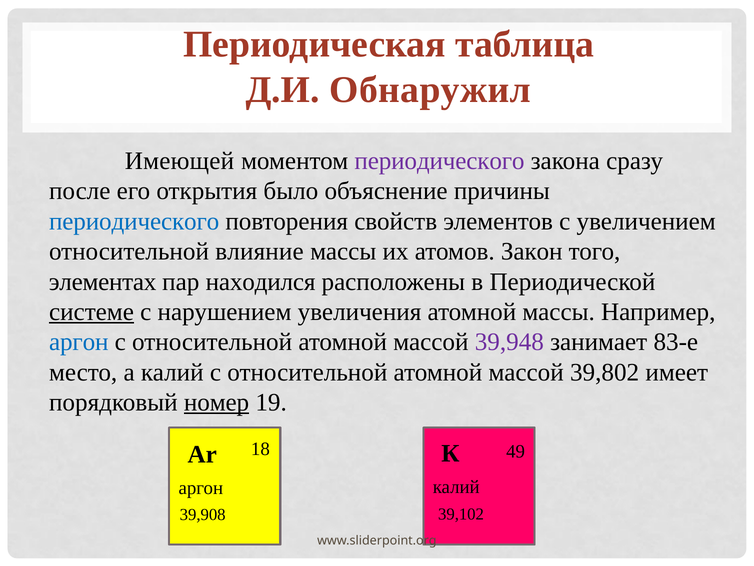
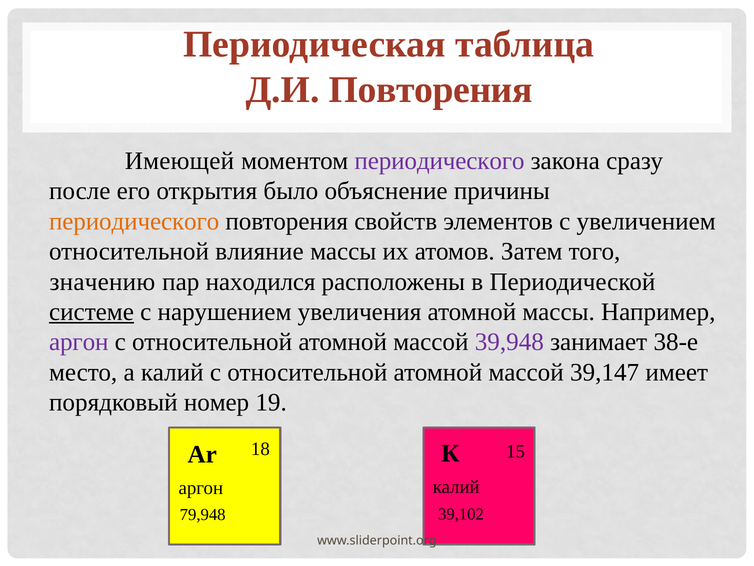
Д.И Обнаружил: Обнаружил -> Повторения
периодического at (134, 221) colour: blue -> orange
Закон: Закон -> Затем
элементах: элементах -> значению
аргон at (79, 342) colour: blue -> purple
83-е: 83-е -> 38-е
39,802: 39,802 -> 39,147
номер underline: present -> none
49: 49 -> 15
39,908: 39,908 -> 79,948
